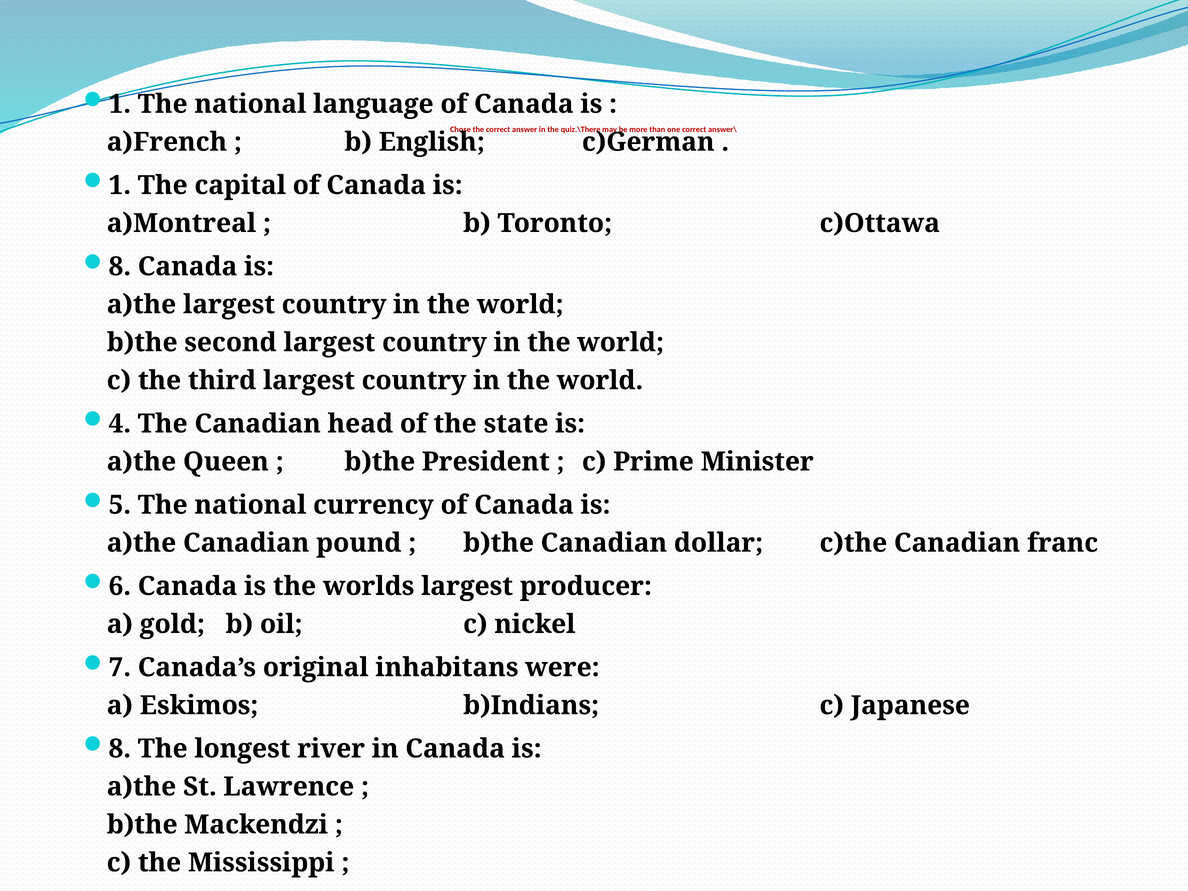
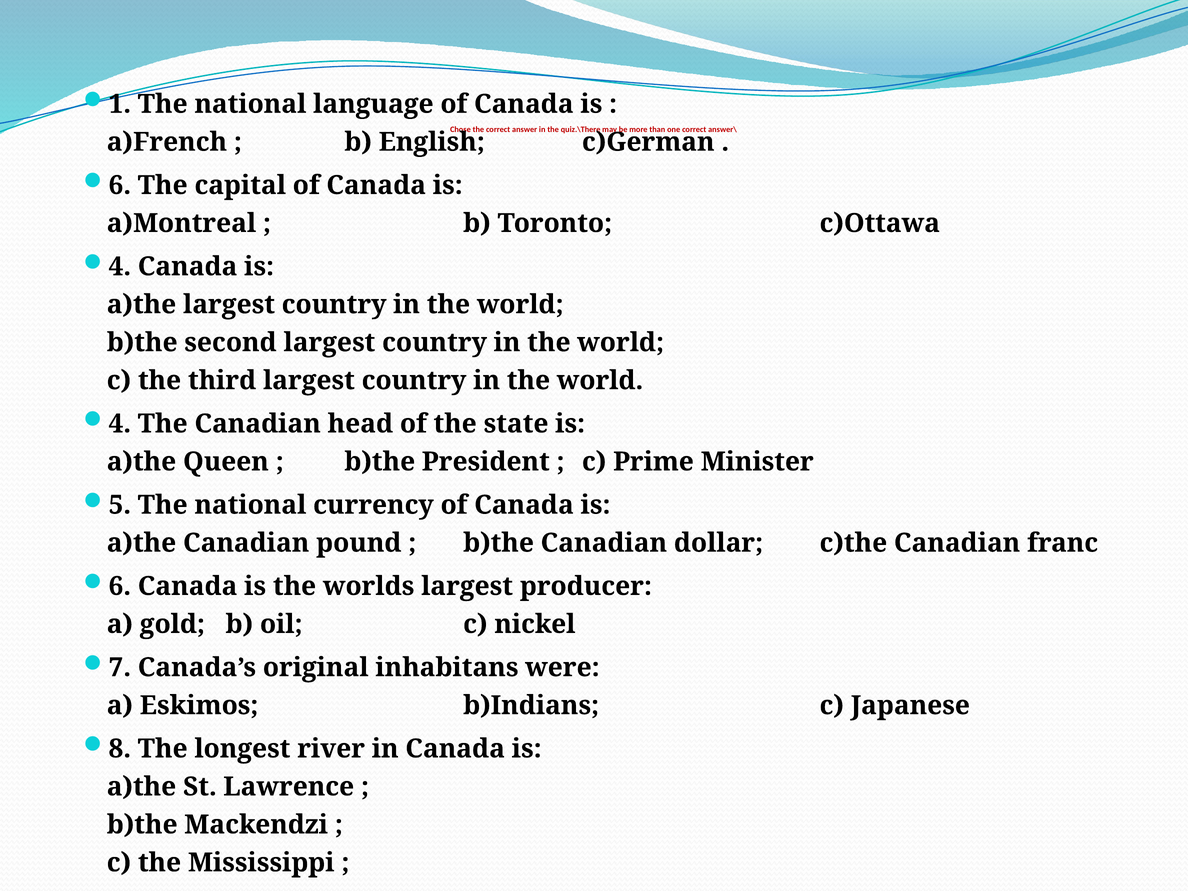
1 at (120, 185): 1 -> 6
8 at (120, 267): 8 -> 4
